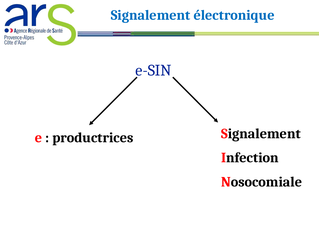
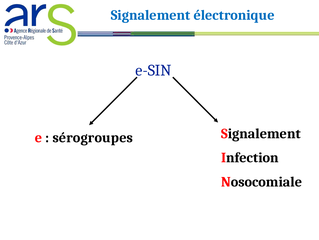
productrices: productrices -> sérogroupes
